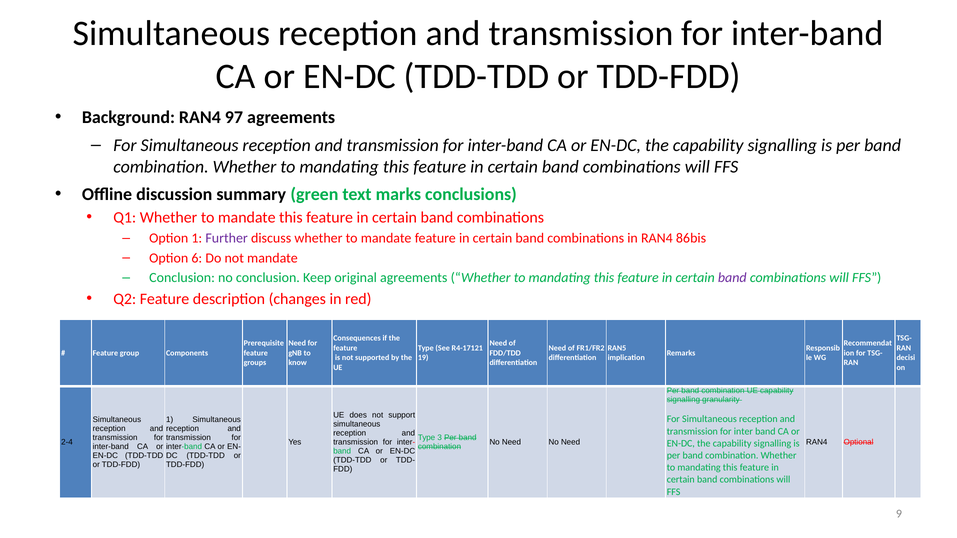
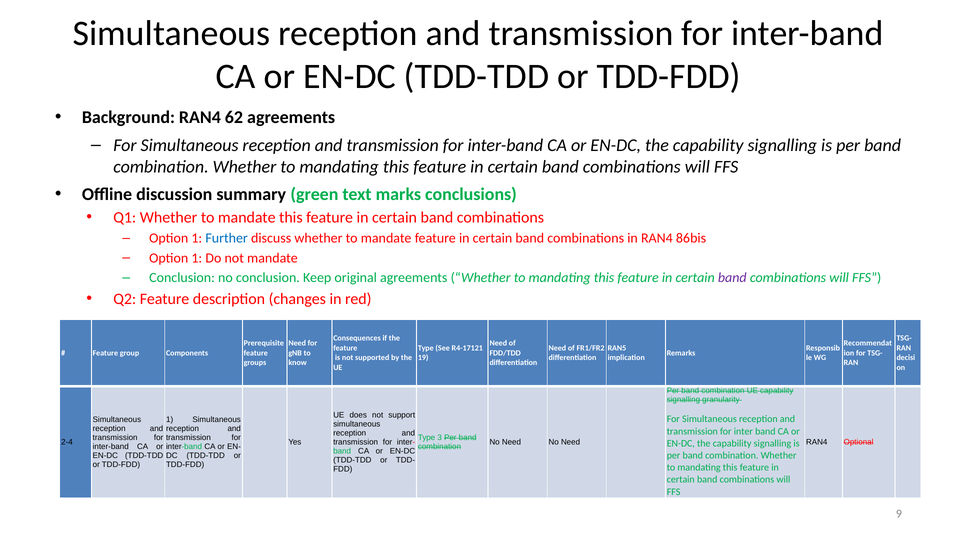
97: 97 -> 62
Further colour: purple -> blue
6 at (197, 258): 6 -> 1
